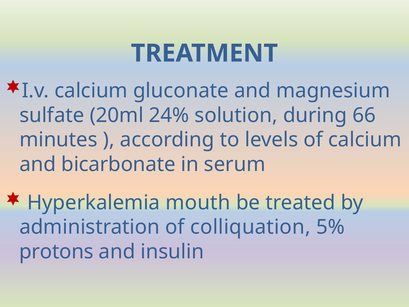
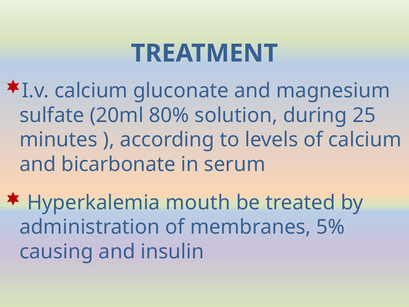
24%: 24% -> 80%
66: 66 -> 25
colliquation: colliquation -> membranes
protons: protons -> causing
